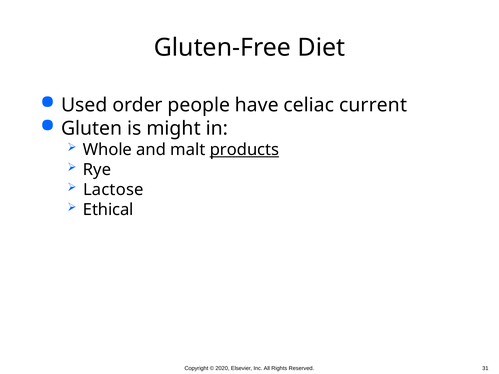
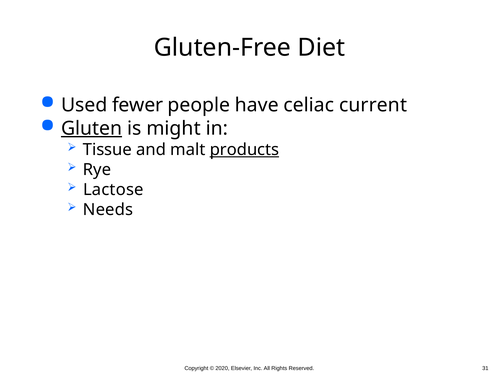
order: order -> fewer
Gluten underline: none -> present
Whole: Whole -> Tissue
Ethical: Ethical -> Needs
